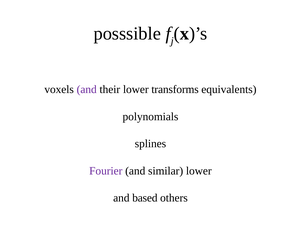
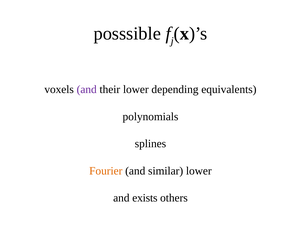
transforms: transforms -> depending
Fourier colour: purple -> orange
based: based -> exists
